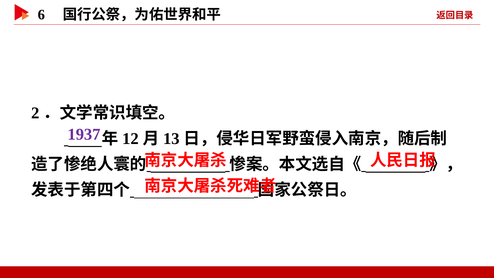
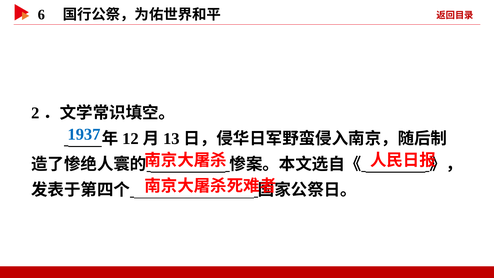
1937 colour: purple -> blue
